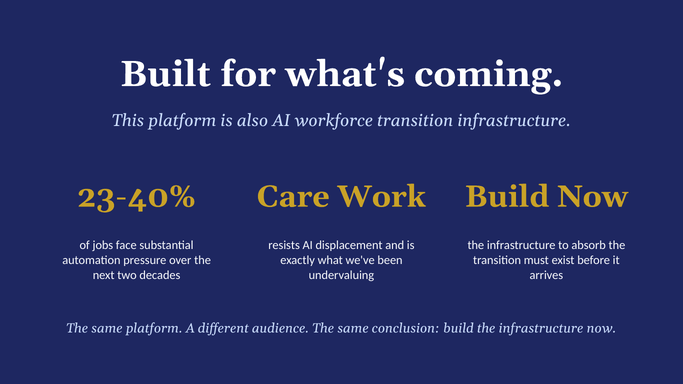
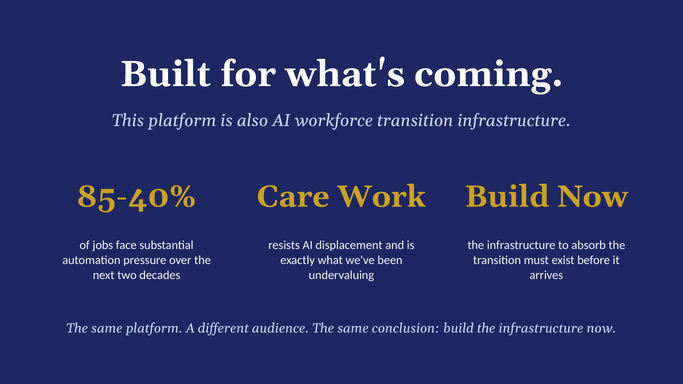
23-40%: 23-40% -> 85-40%
